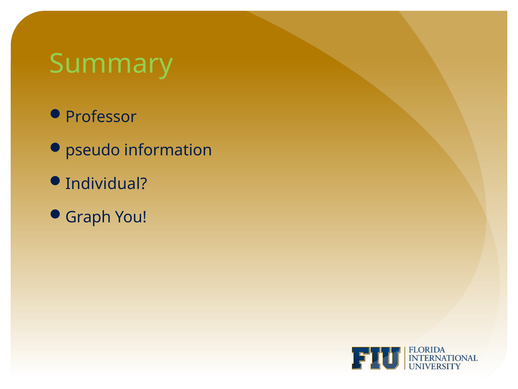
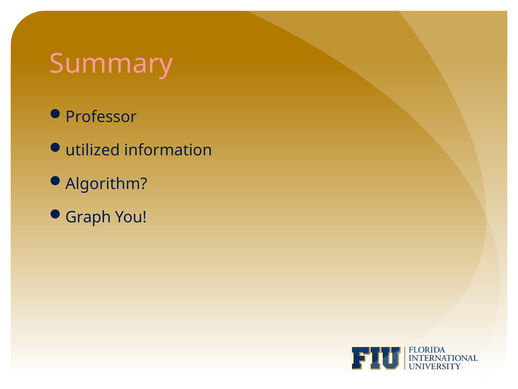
Summary colour: light green -> pink
pseudo: pseudo -> utilized
Individual: Individual -> Algorithm
